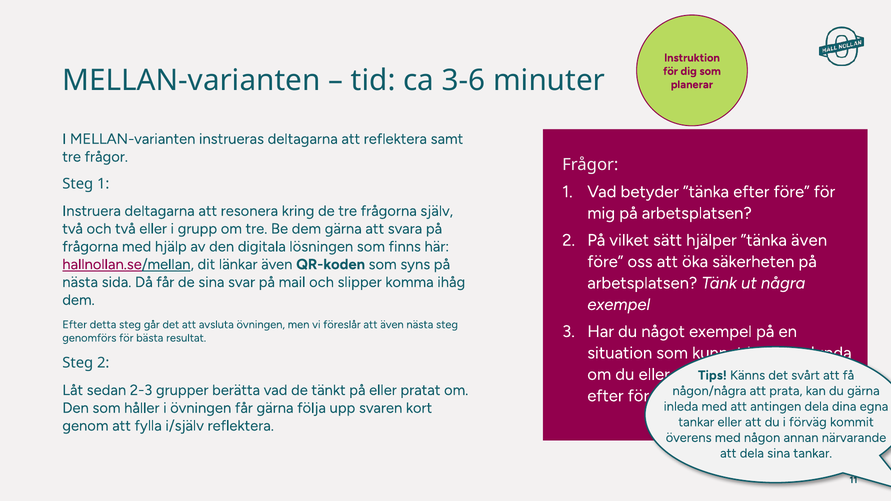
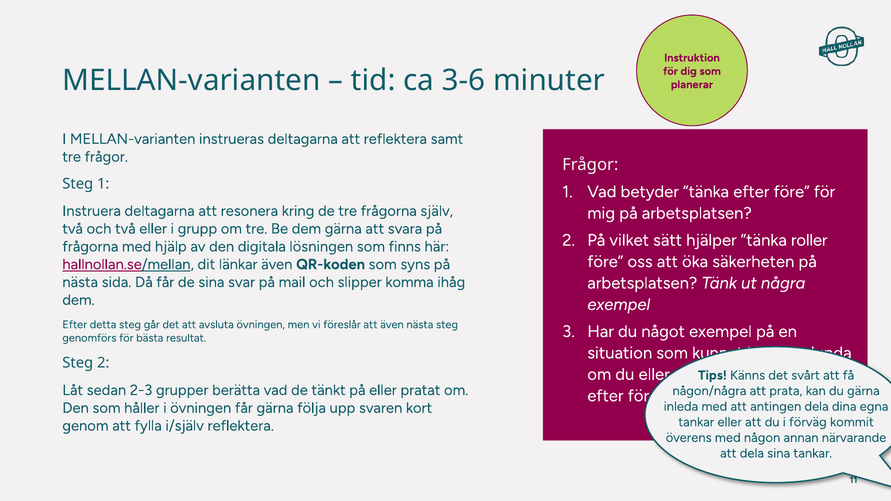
”tänka även: även -> roller
